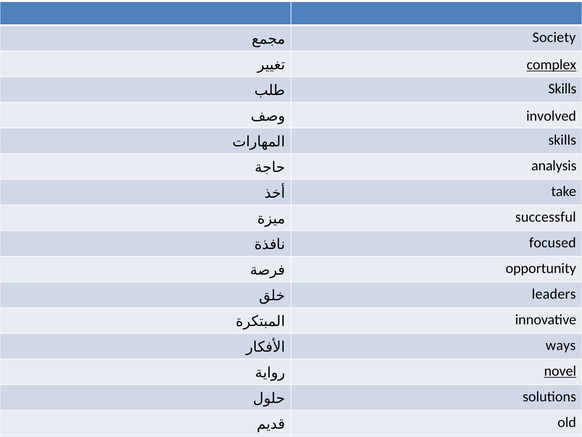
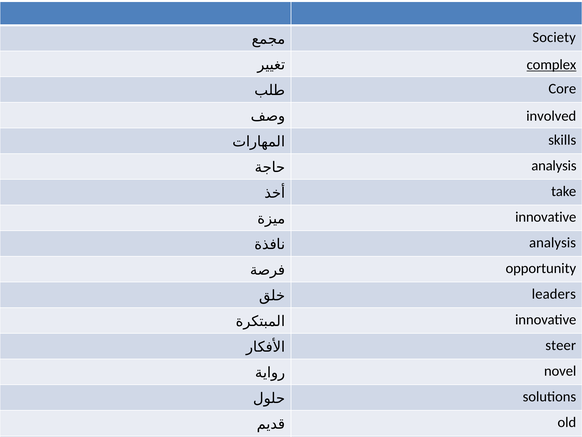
Skills at (562, 89): Skills -> Core
successful at (546, 217): successful -> innovative
focused at (553, 242): focused -> analysis
ways: ways -> steer
novel underline: present -> none
